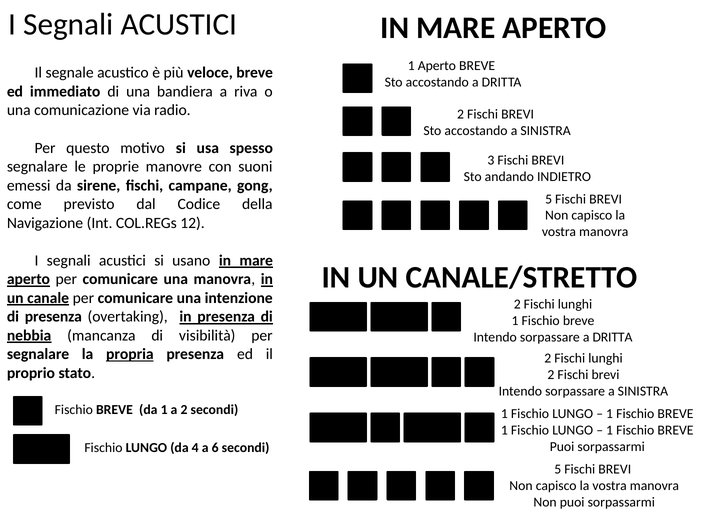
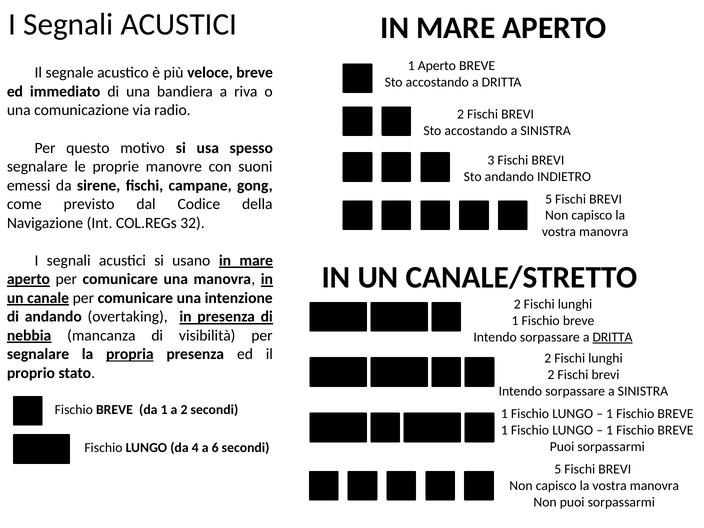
12: 12 -> 32
di presenza: presenza -> andando
DRITTA at (612, 337) underline: none -> present
